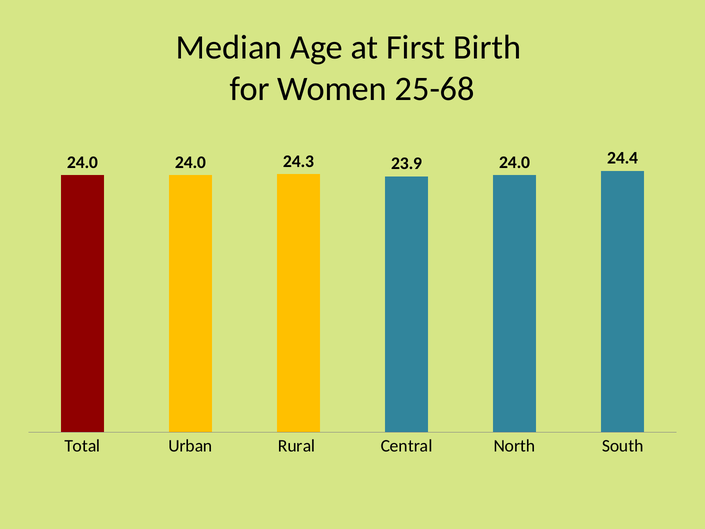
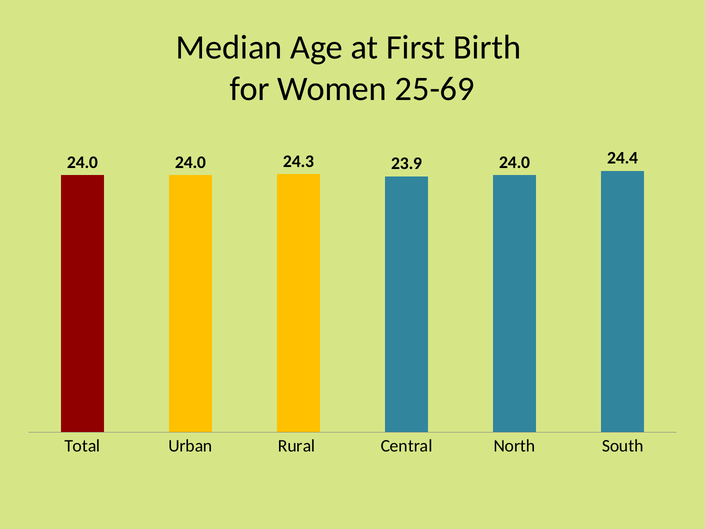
25-68: 25-68 -> 25-69
